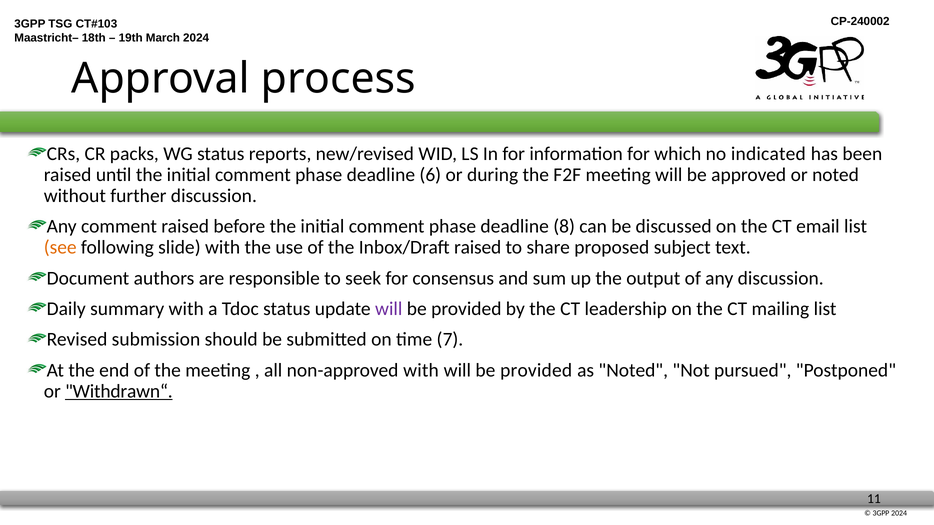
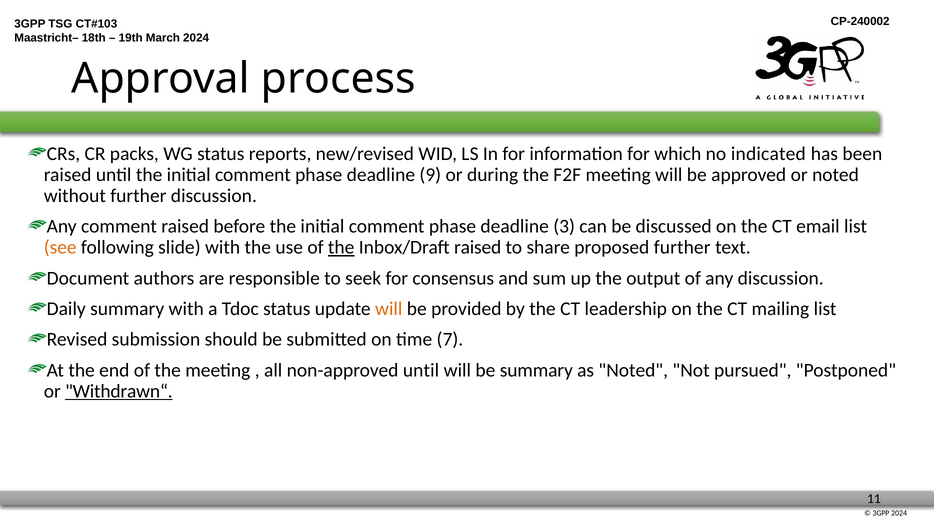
6: 6 -> 9
8: 8 -> 3
the at (341, 248) underline: none -> present
proposed subject: subject -> further
will at (389, 309) colour: purple -> orange
non-approved with: with -> until
provided at (536, 371): provided -> summary
